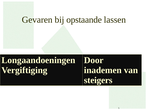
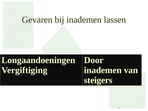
bij opstaande: opstaande -> inademen
